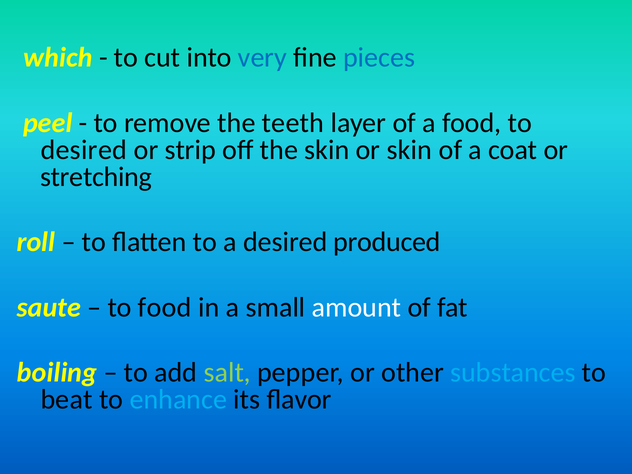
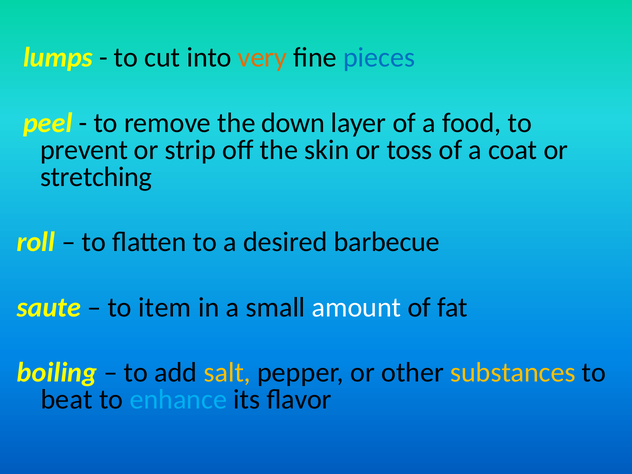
which: which -> lumps
very colour: blue -> orange
teeth: teeth -> down
desired at (84, 150): desired -> prevent
or skin: skin -> toss
produced: produced -> barbecue
to food: food -> item
salt colour: light green -> yellow
substances colour: light blue -> yellow
